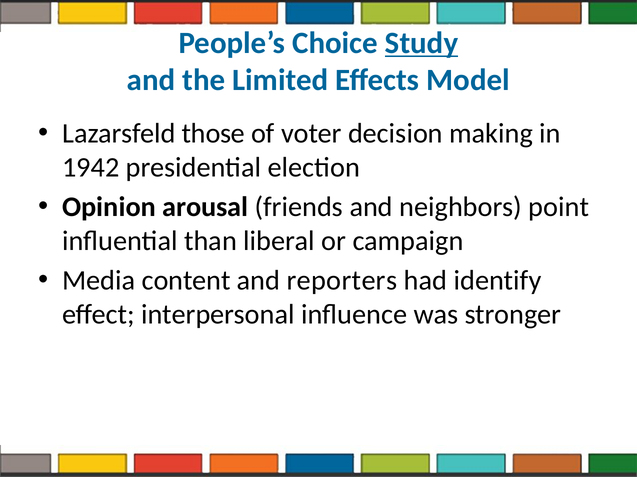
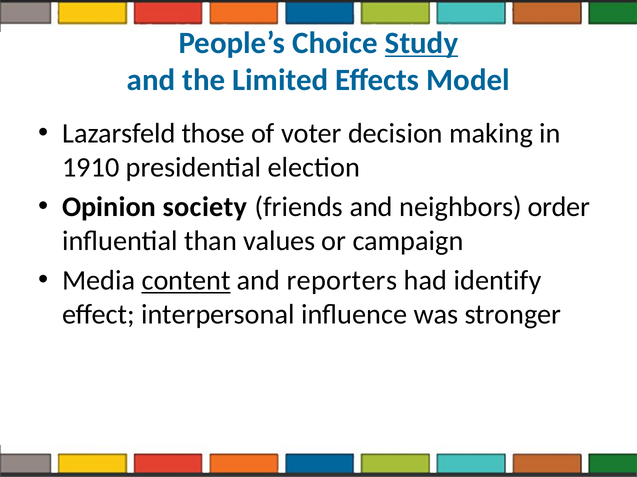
1942: 1942 -> 1910
arousal: arousal -> society
point: point -> order
liberal: liberal -> values
content underline: none -> present
